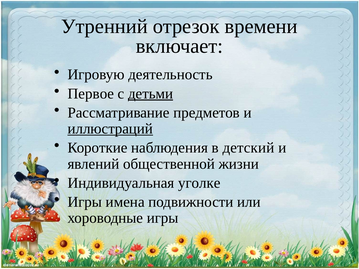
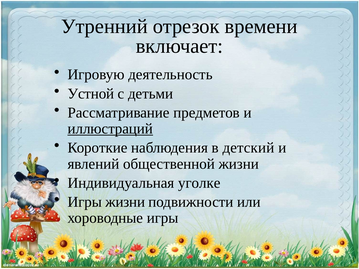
Первое: Первое -> Устной
детьми underline: present -> none
Игры имена: имена -> жизни
